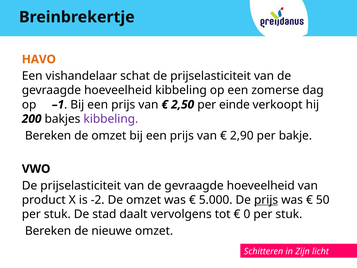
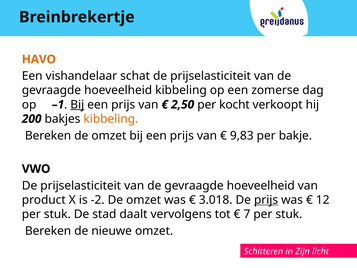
Bij at (77, 105) underline: none -> present
einde: einde -> kocht
kibbeling at (111, 119) colour: purple -> orange
2,90: 2,90 -> 9,83
5.000: 5.000 -> 3.018
50: 50 -> 12
0: 0 -> 7
